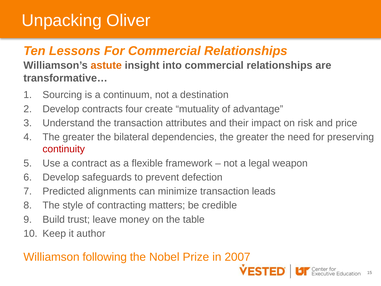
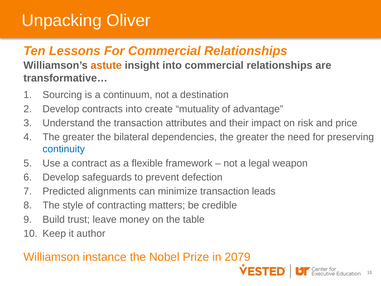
contracts four: four -> into
continuity colour: red -> blue
following: following -> instance
2007: 2007 -> 2079
